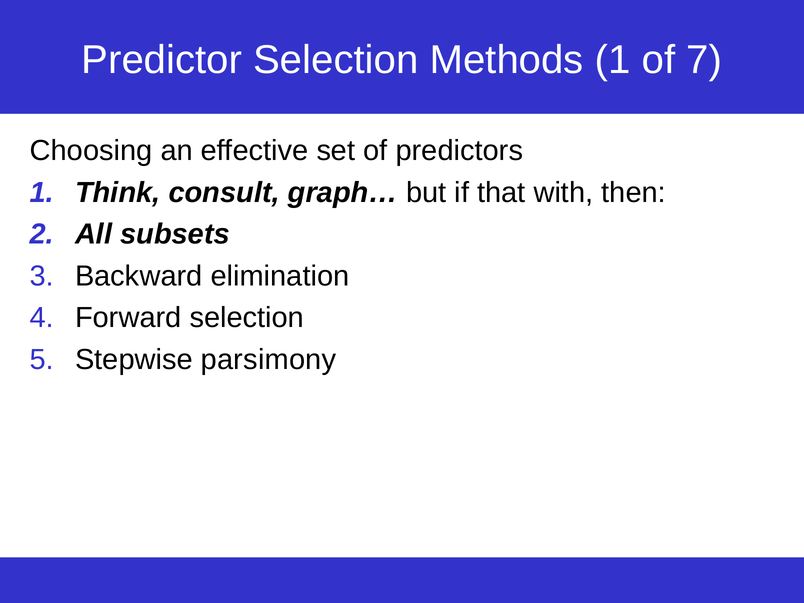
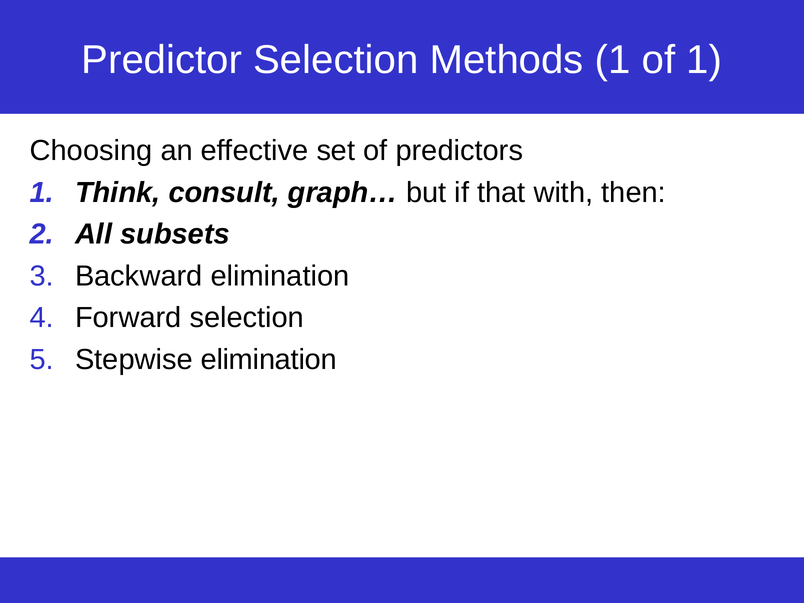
of 7: 7 -> 1
Stepwise parsimony: parsimony -> elimination
